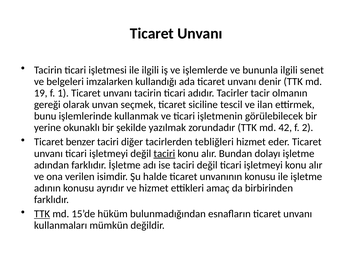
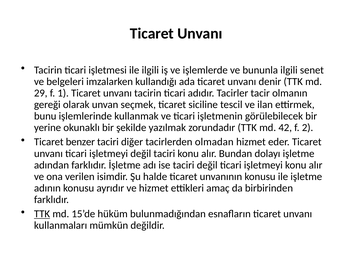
19: 19 -> 29
tebliğleri: tebliğleri -> olmadan
taciri at (164, 153) underline: present -> none
